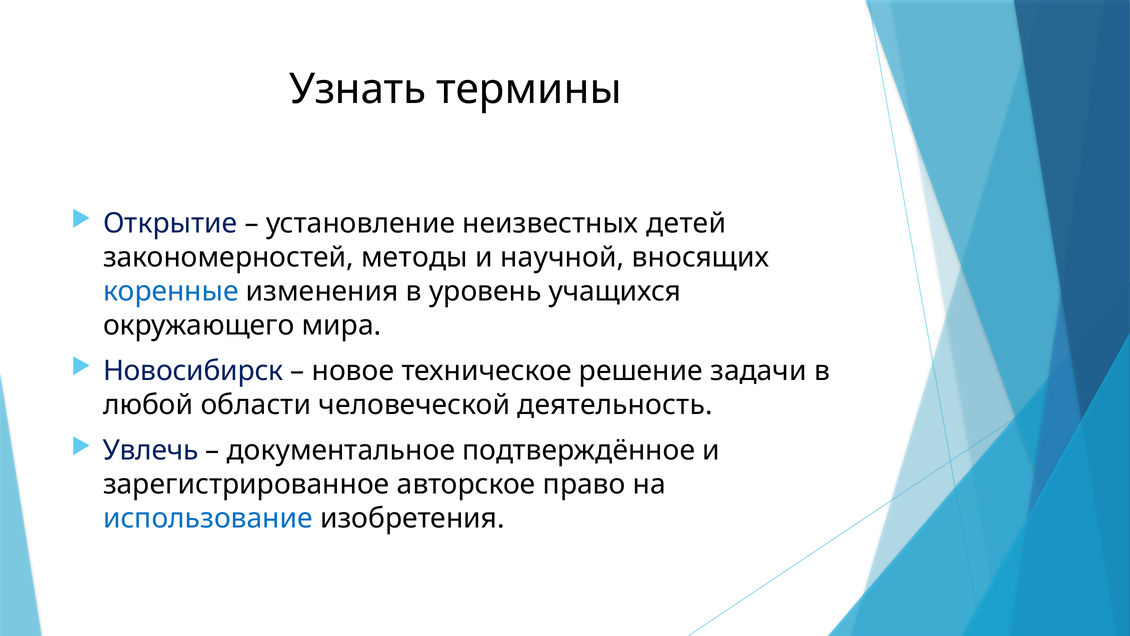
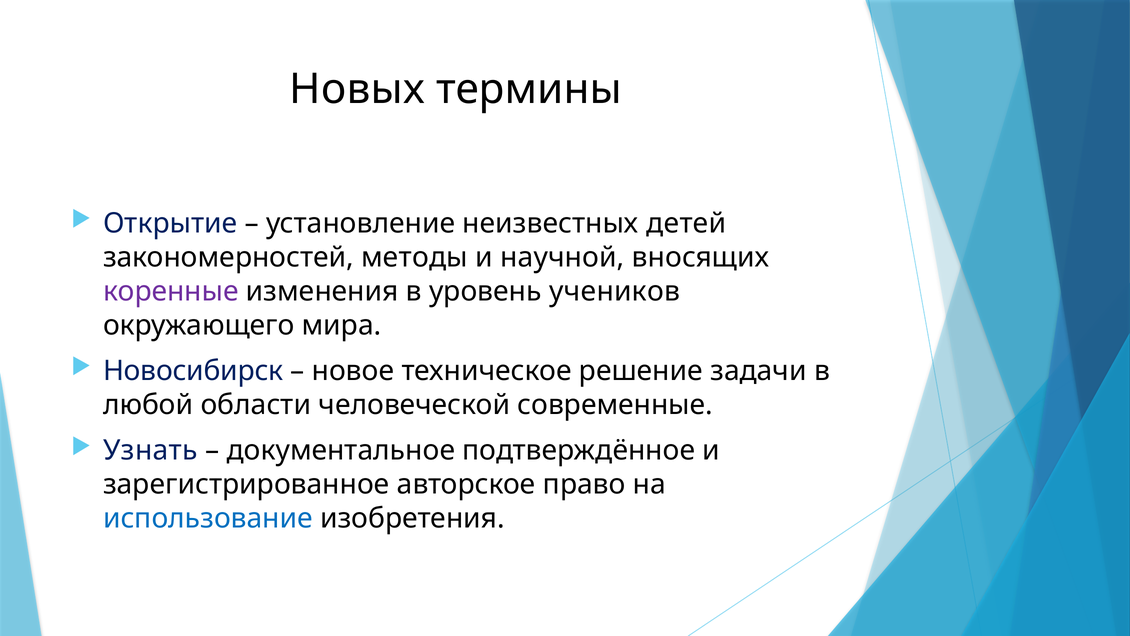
Узнать: Узнать -> Новых
коренные colour: blue -> purple
учащихся: учащихся -> учеников
деятельность: деятельность -> современные
Увлечь: Увлечь -> Узнать
